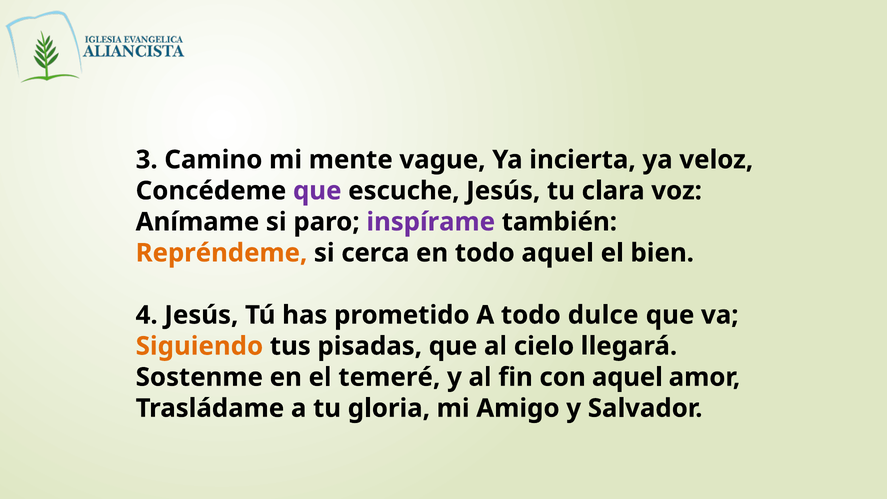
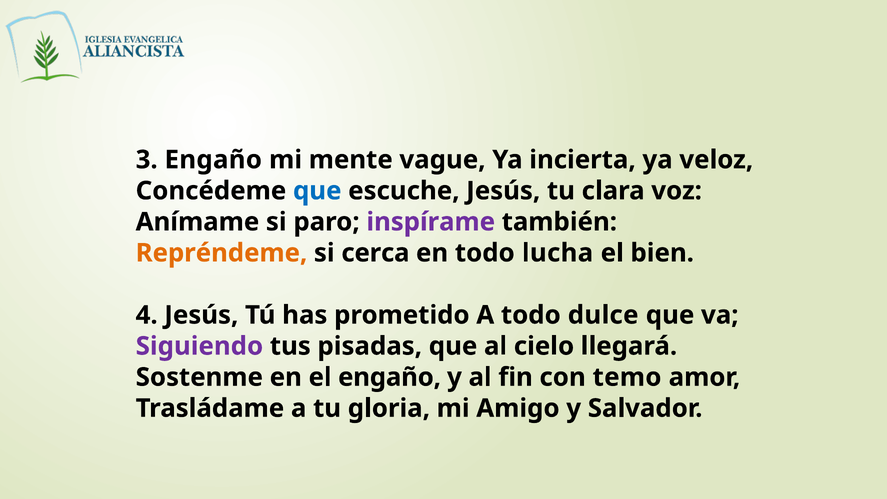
3 Camino: Camino -> Engaño
que at (317, 191) colour: purple -> blue
todo aquel: aquel -> lucha
Siguiendo colour: orange -> purple
el temeré: temeré -> engaño
con aquel: aquel -> temo
